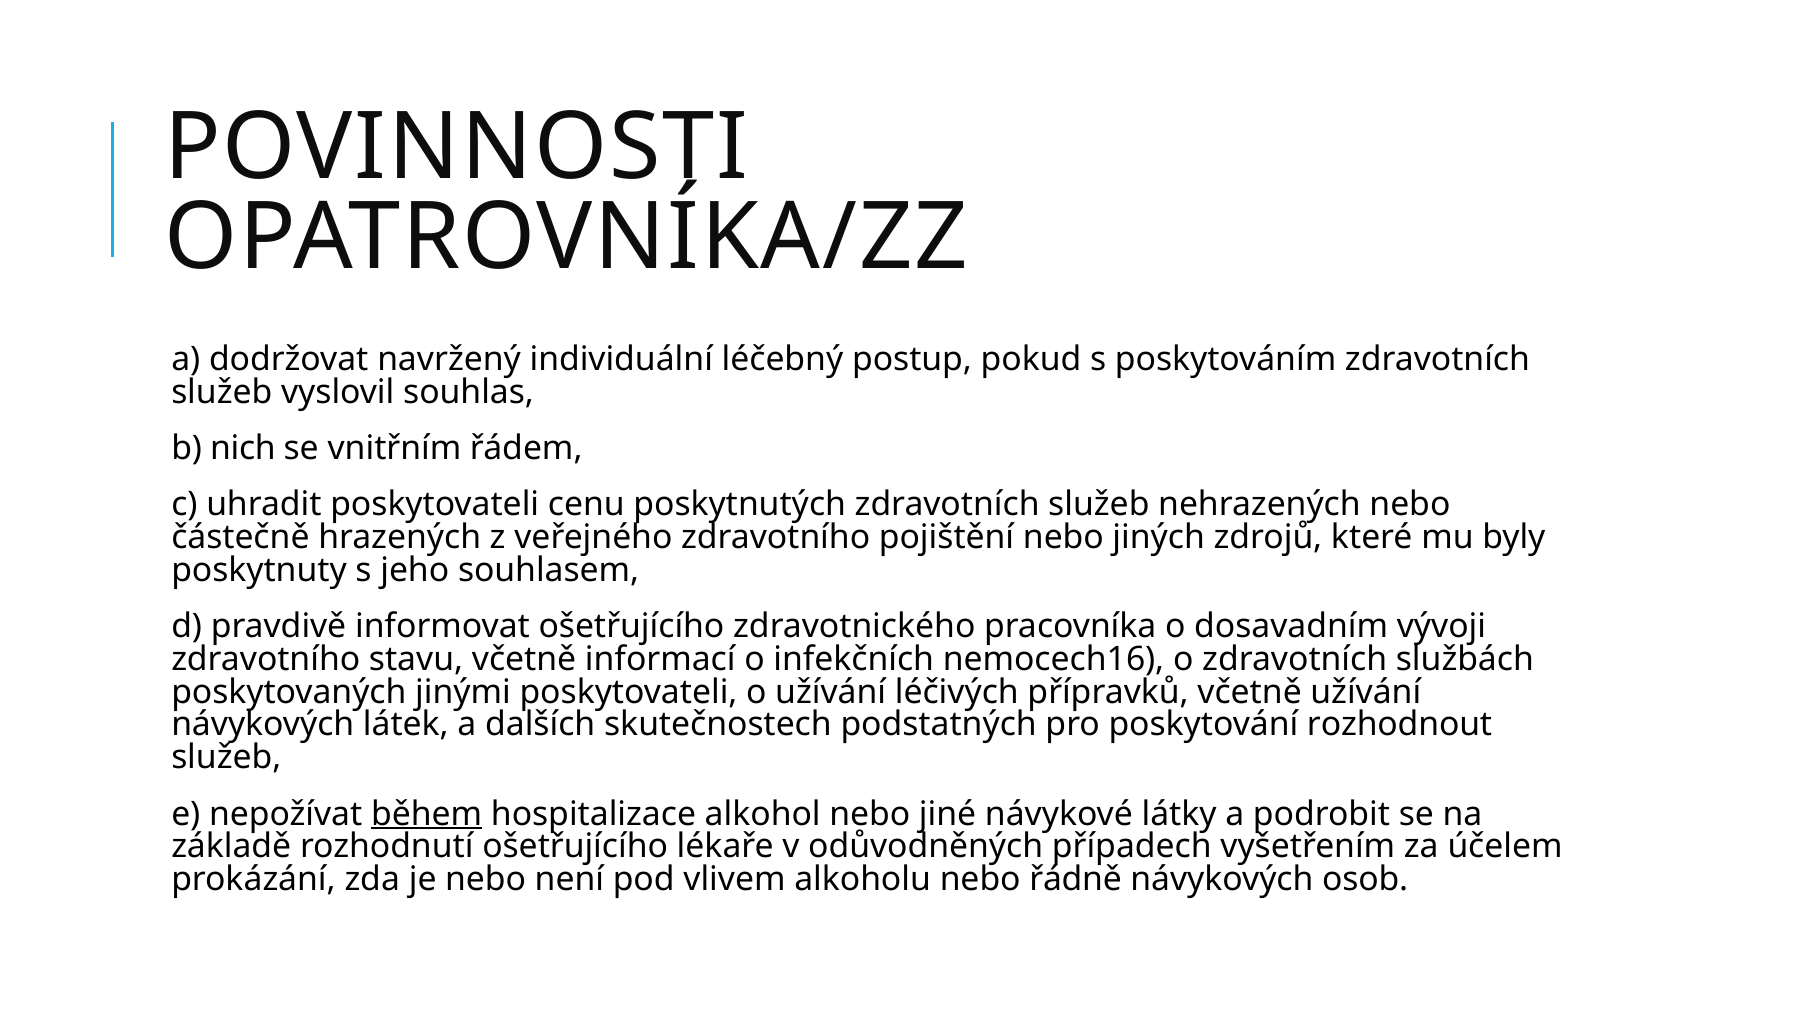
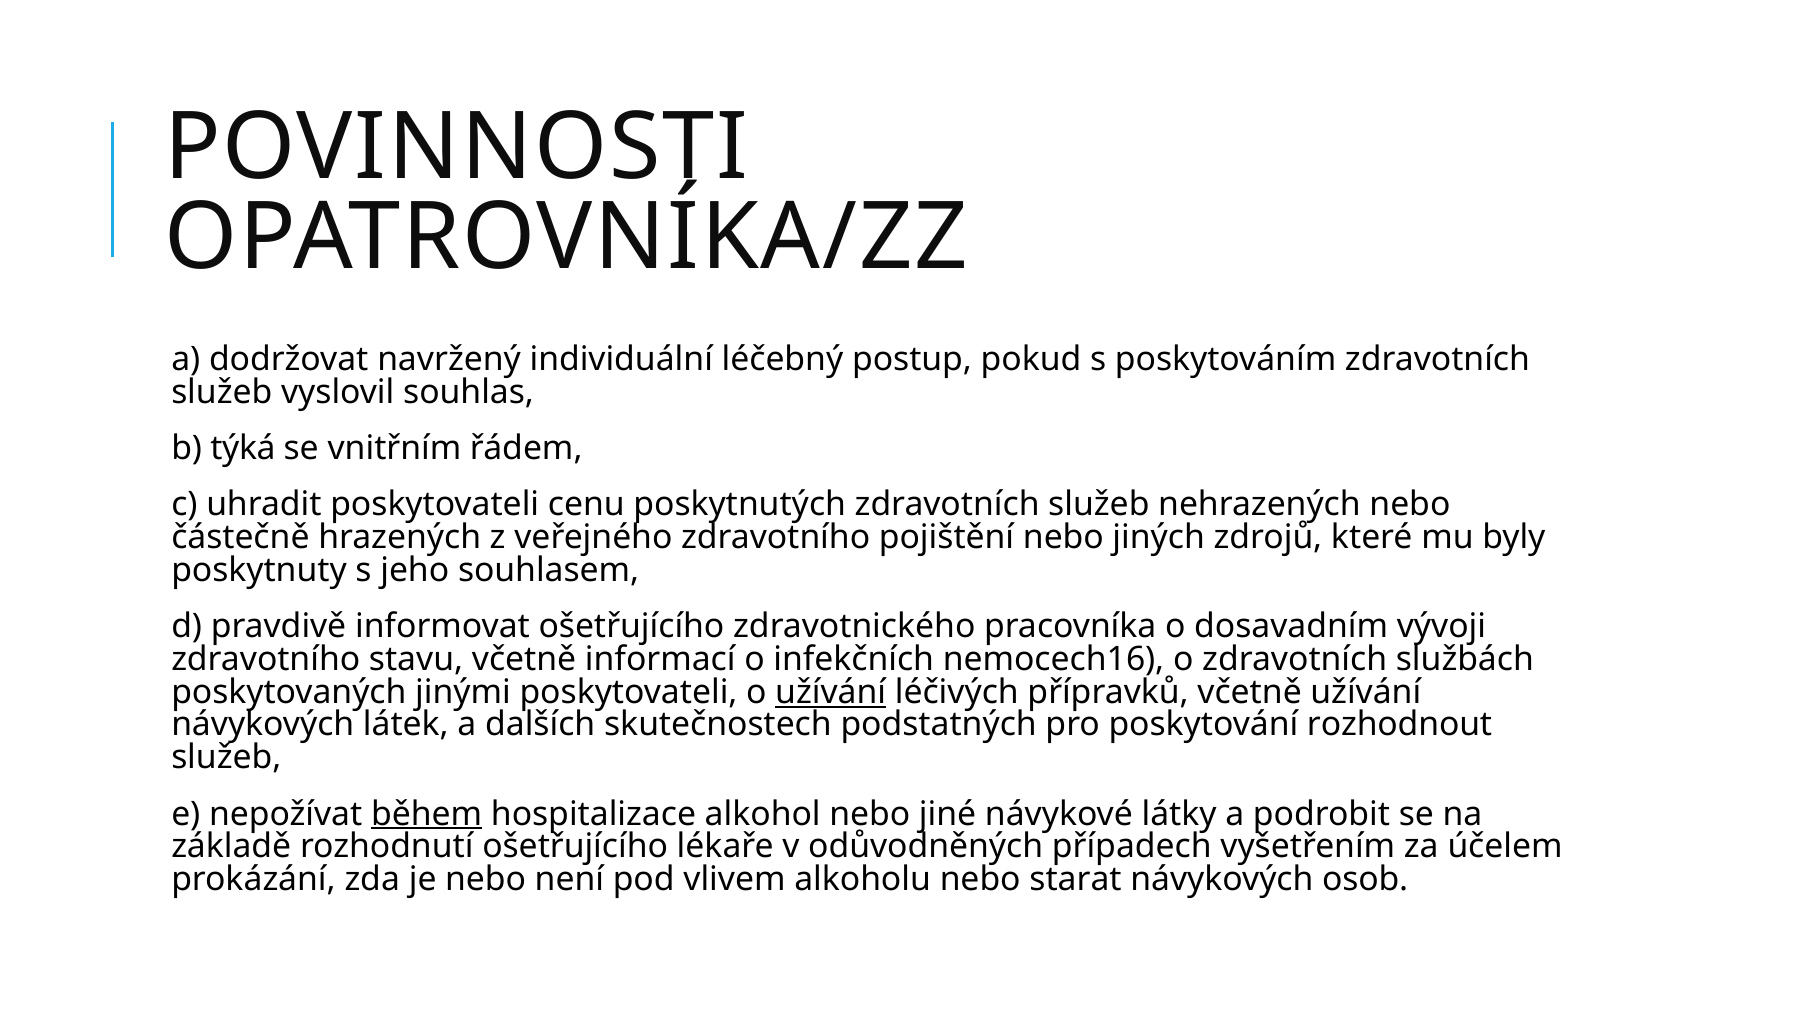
nich: nich -> týká
užívání at (831, 692) underline: none -> present
řádně: řádně -> starat
